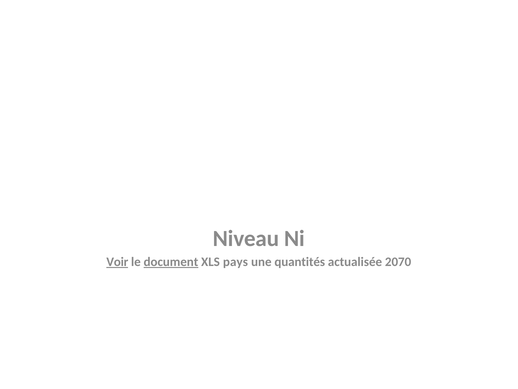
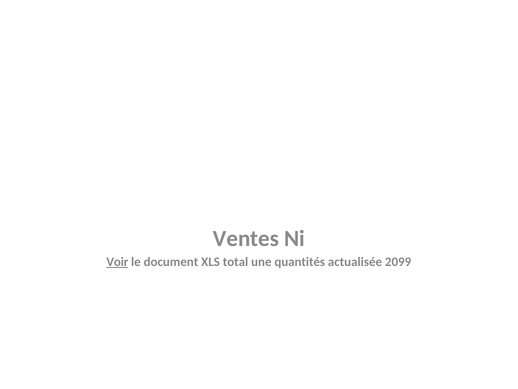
Niveau: Niveau -> Ventes
document underline: present -> none
pays: pays -> total
2070: 2070 -> 2099
